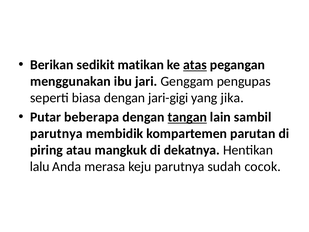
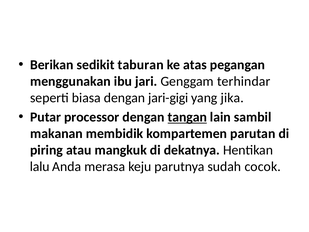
matikan: matikan -> taburan
atas underline: present -> none
pengupas: pengupas -> terhindar
beberapa: beberapa -> processor
parutnya at (56, 134): parutnya -> makanan
